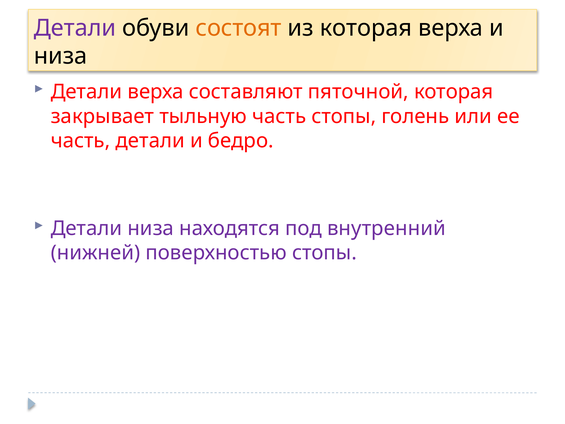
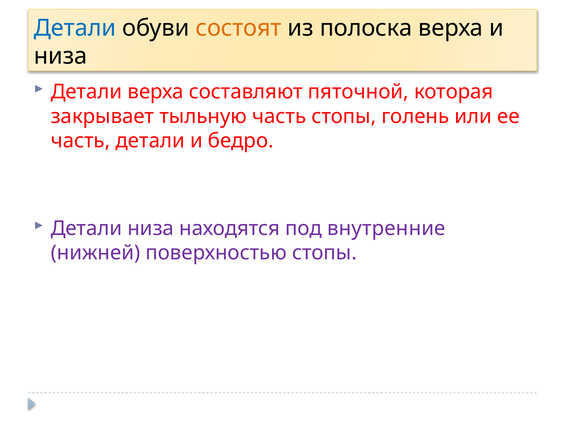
Детали at (75, 28) colour: purple -> blue
из которая: которая -> полоска
внутренний: внутренний -> внутренние
